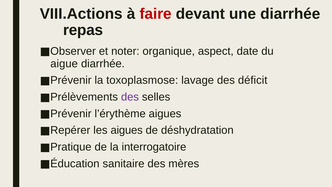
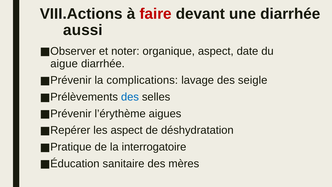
repas: repas -> aussi
toxoplasmose: toxoplasmose -> complications
déficit: déficit -> seigle
des at (130, 97) colour: purple -> blue
les aigues: aigues -> aspect
